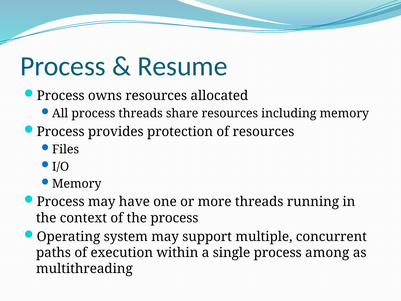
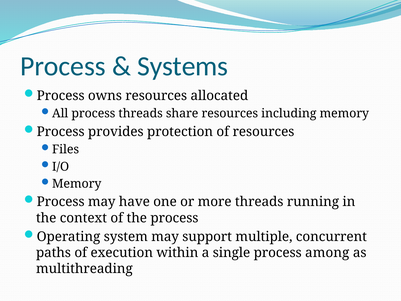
Resume: Resume -> Systems
